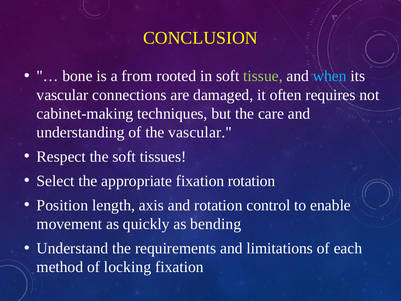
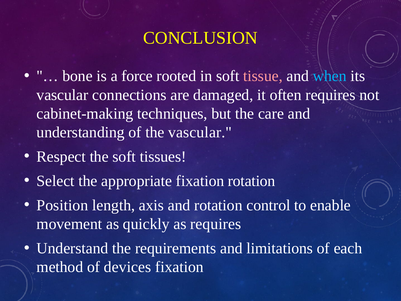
from: from -> force
tissue colour: light green -> pink
as bending: bending -> requires
locking: locking -> devices
